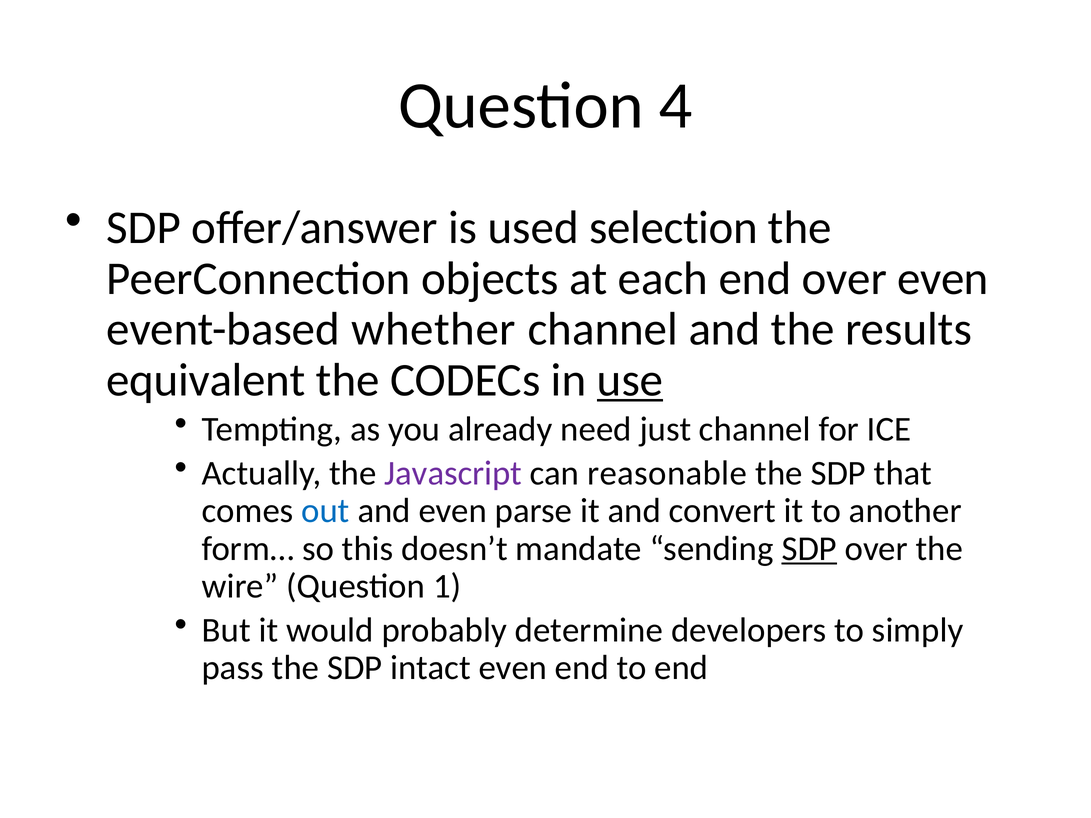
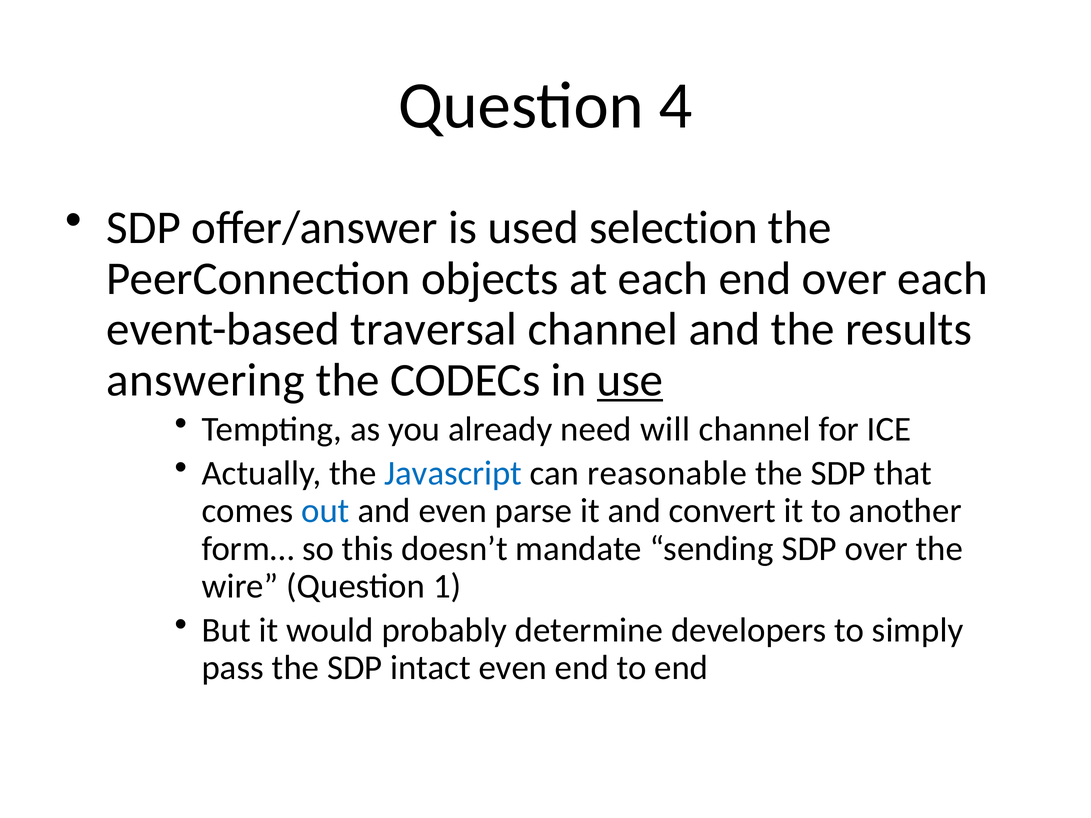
over even: even -> each
whether: whether -> traversal
equivalent: equivalent -> answering
just: just -> will
Javascript colour: purple -> blue
SDP at (809, 549) underline: present -> none
